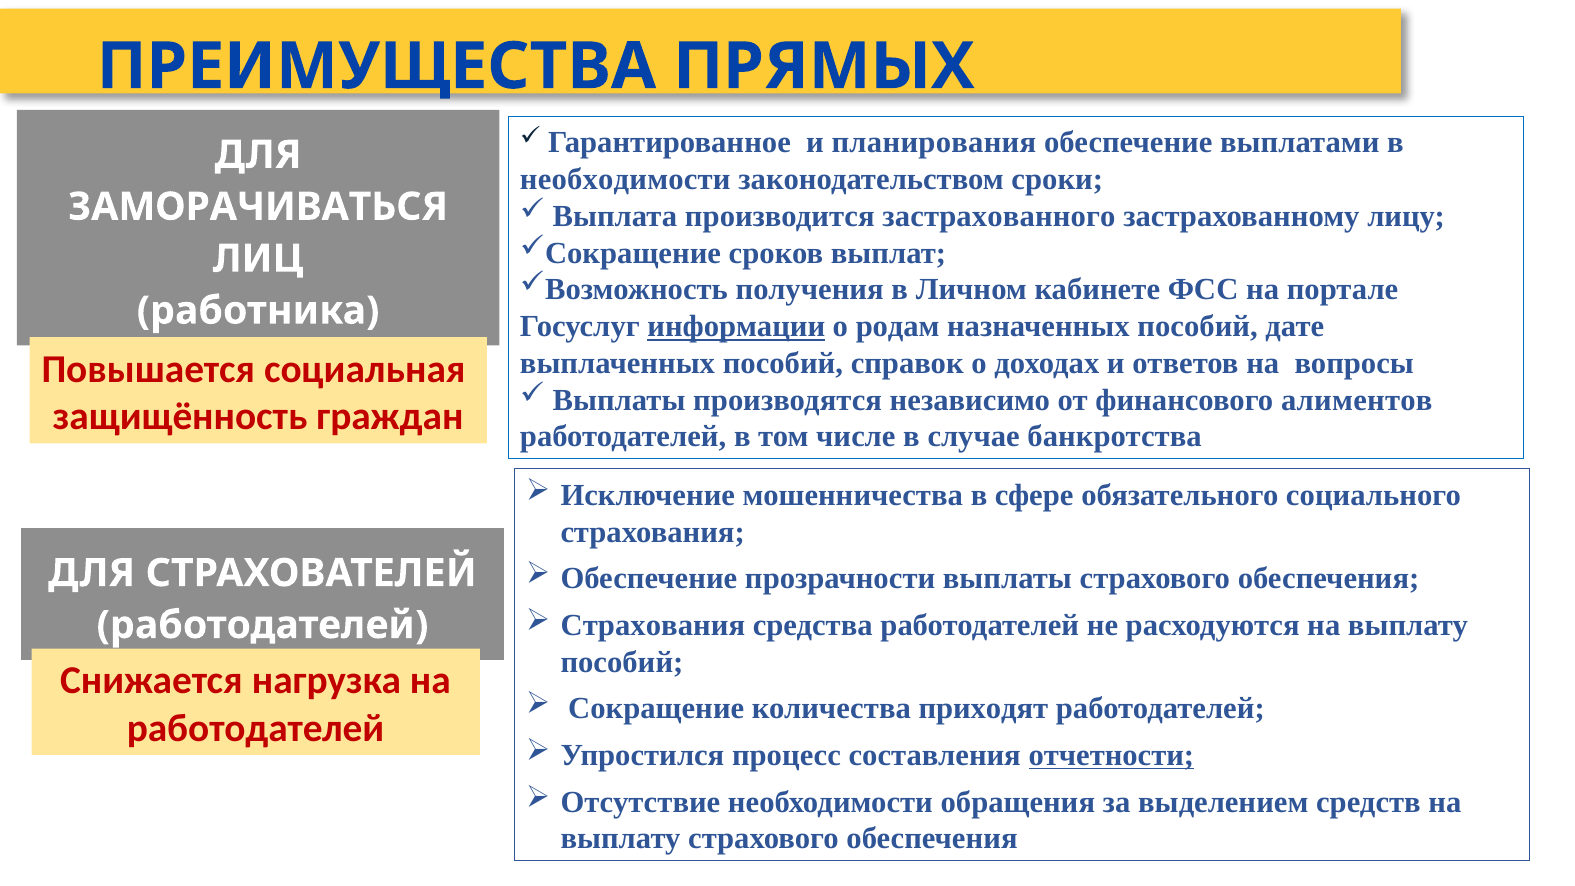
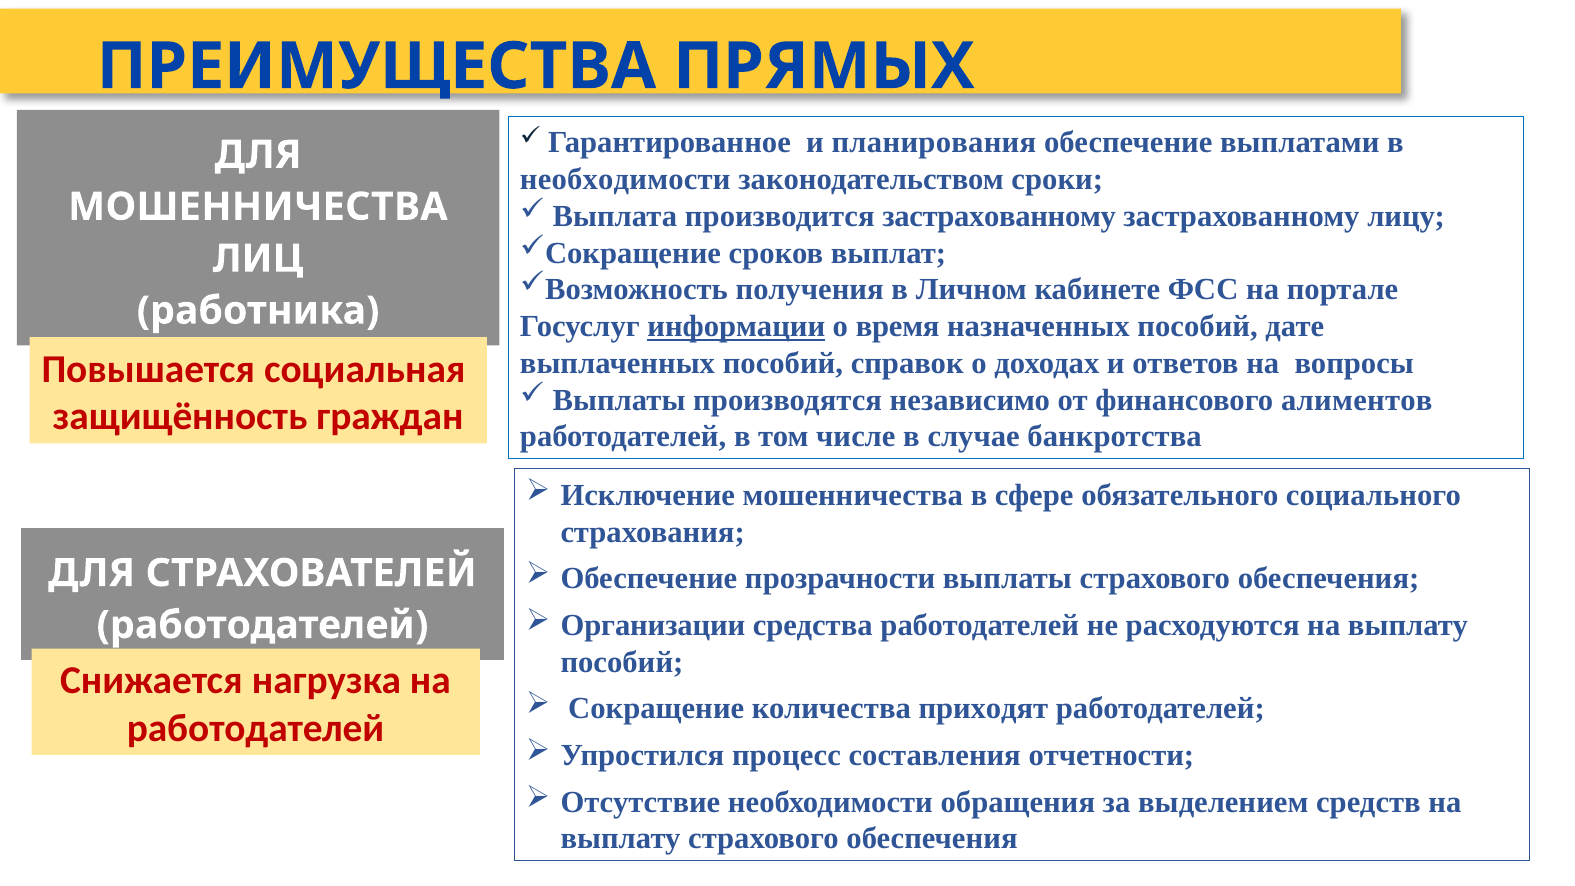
производится застрахованного: застрахованного -> застрахованному
ЗАМОРАЧИВАТЬСЯ at (258, 207): ЗАМОРАЧИВАТЬСЯ -> МОШЕННИЧЕСТВА
родам: родам -> время
Страхования at (653, 625): Страхования -> Организации
отчетности underline: present -> none
